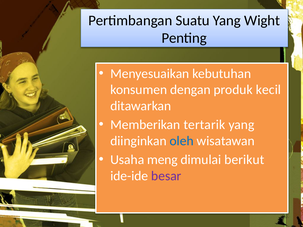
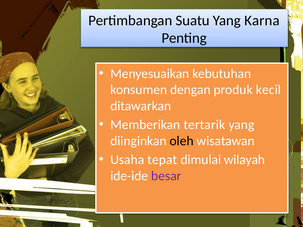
Wight: Wight -> Karna
oleh colour: blue -> black
meng: meng -> tepat
berikut: berikut -> wilayah
